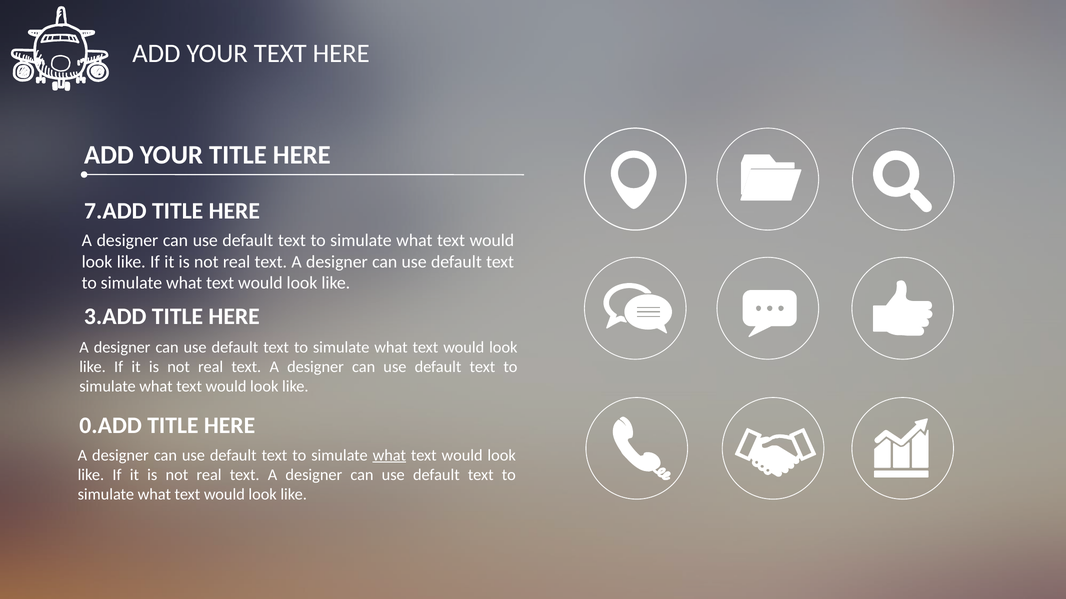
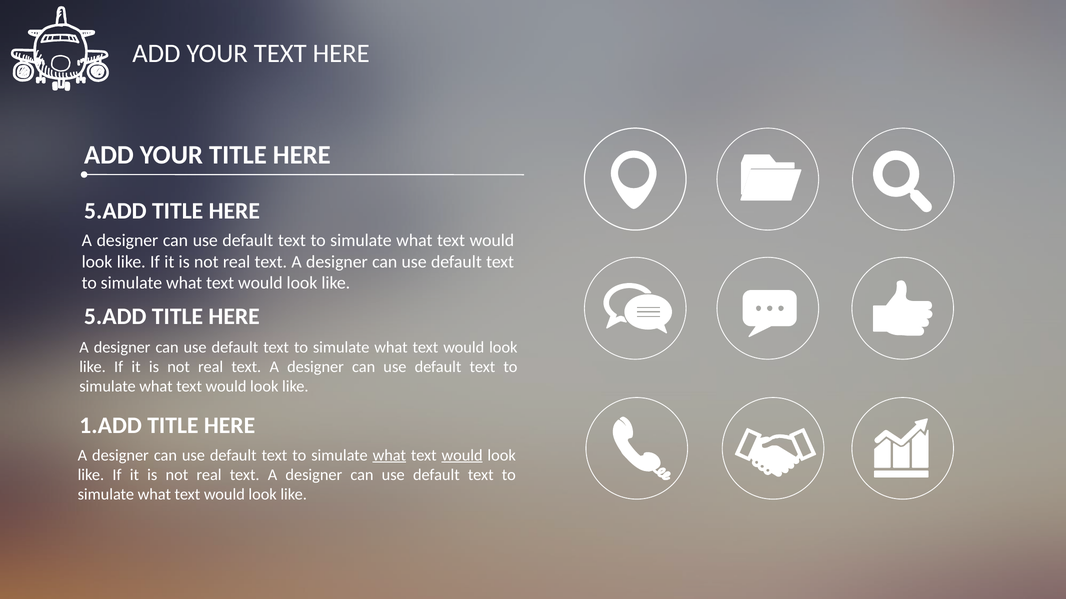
7.ADD at (115, 211): 7.ADD -> 5.ADD
3.ADD at (115, 317): 3.ADD -> 5.ADD
0.ADD: 0.ADD -> 1.ADD
would at (462, 456) underline: none -> present
